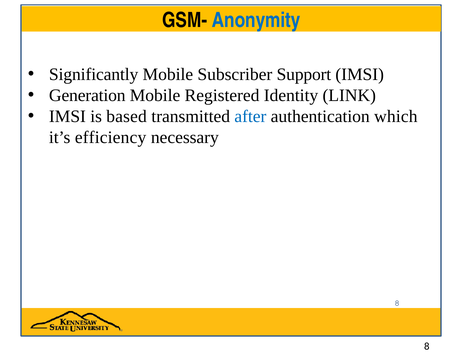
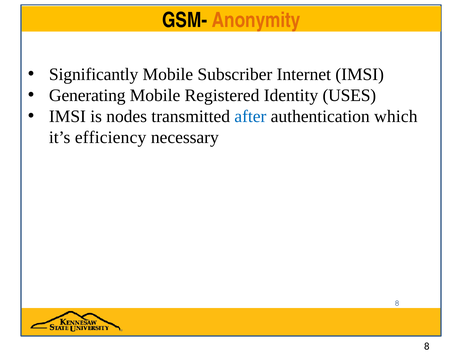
Anonymity colour: blue -> orange
Support: Support -> Internet
Generation: Generation -> Generating
LINK: LINK -> USES
based: based -> nodes
